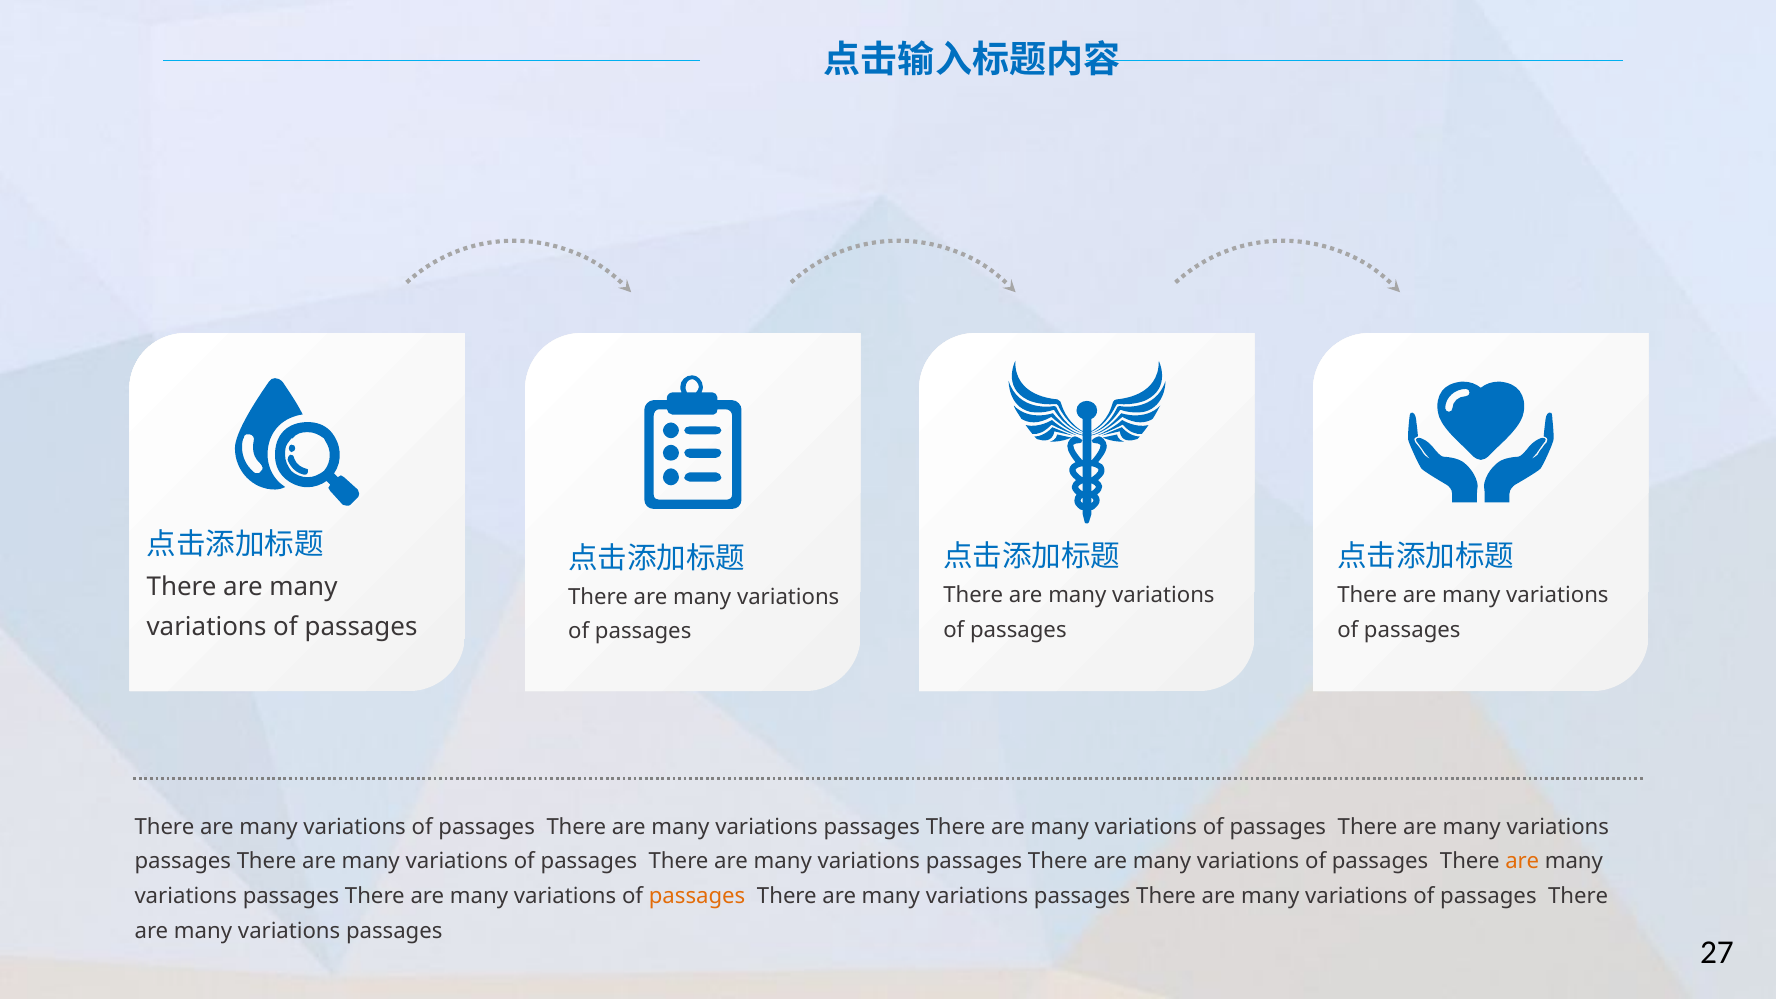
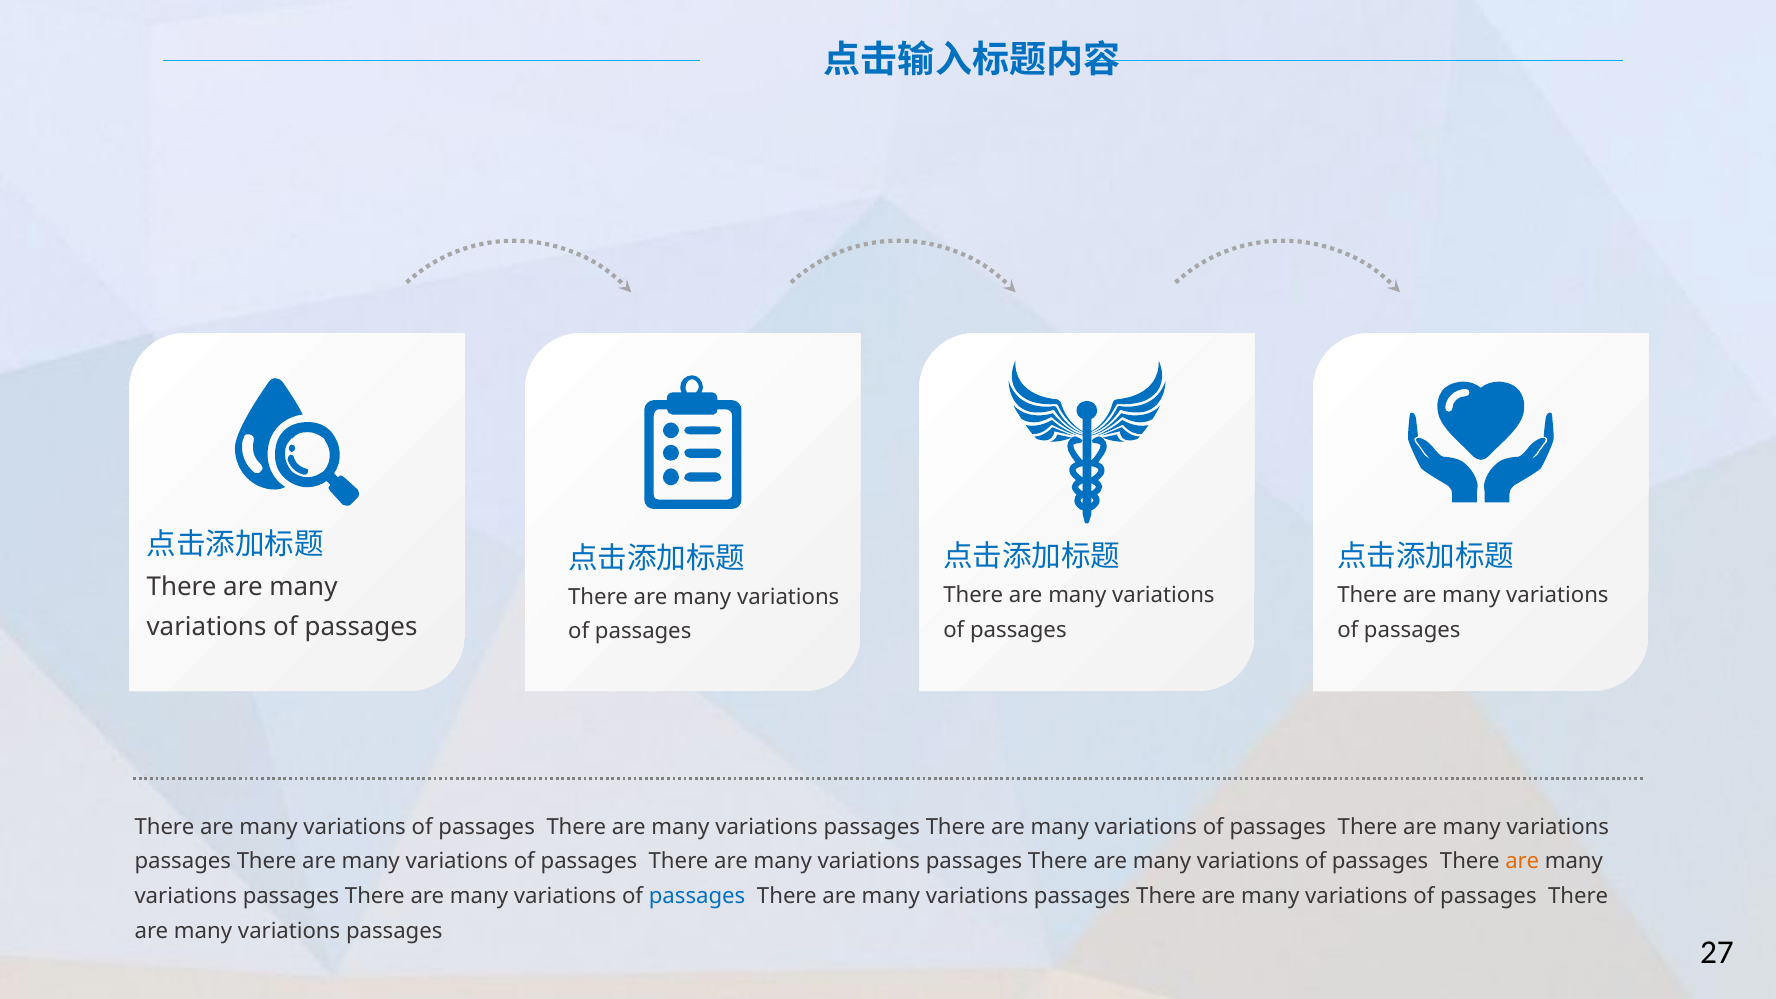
passages at (697, 896) colour: orange -> blue
